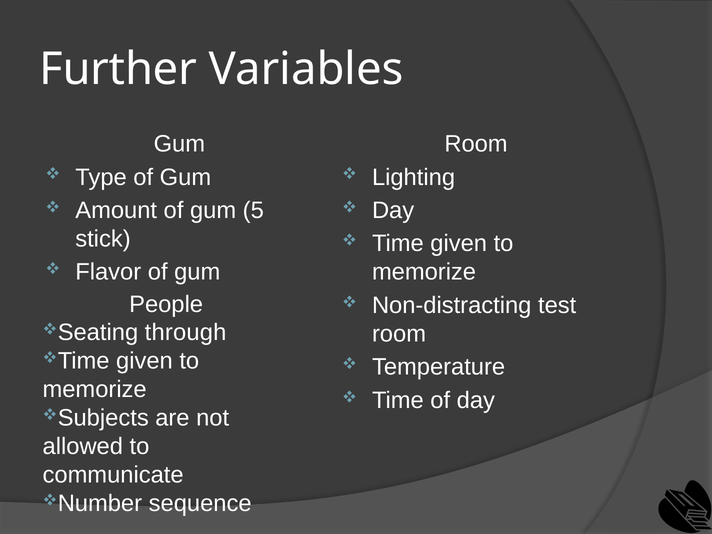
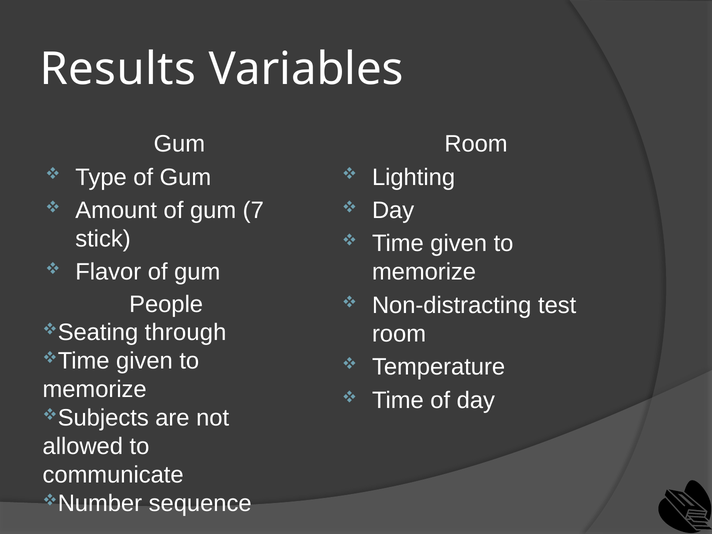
Further: Further -> Results
5: 5 -> 7
